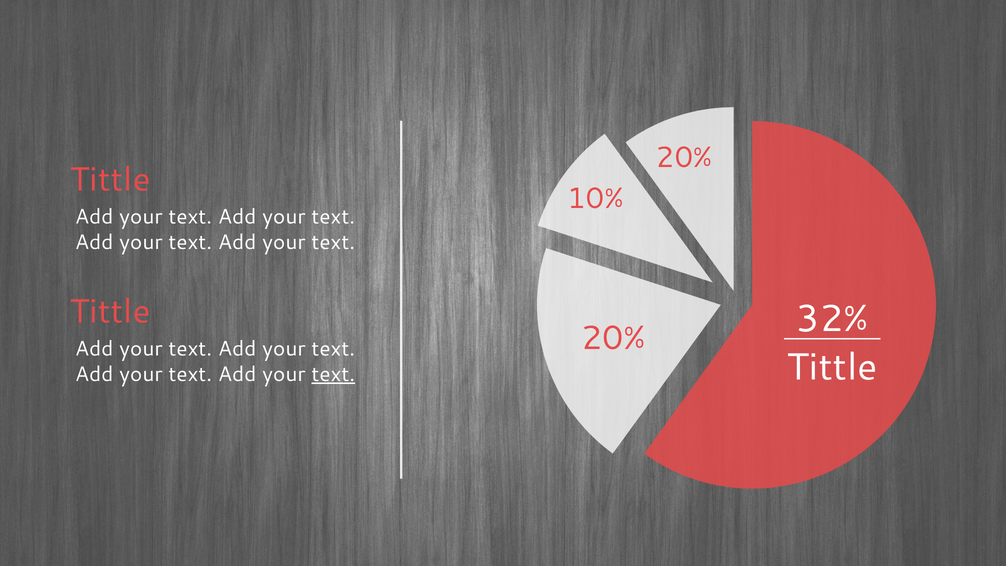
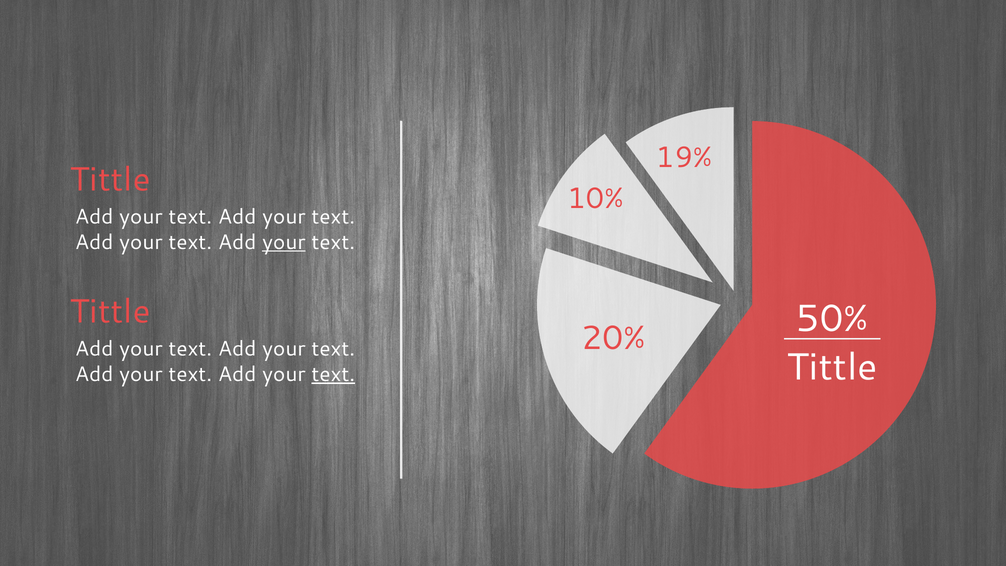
20% at (684, 158): 20% -> 19%
your at (284, 242) underline: none -> present
32%: 32% -> 50%
